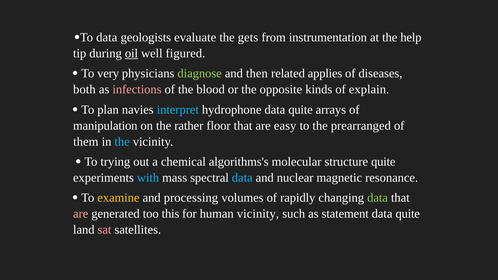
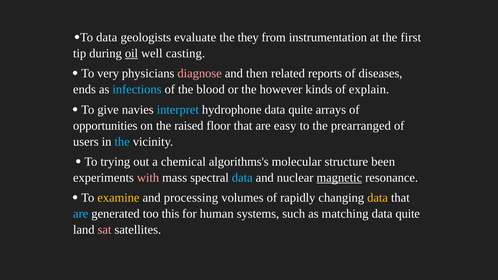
gets: gets -> they
help: help -> first
figured: figured -> casting
diagnose colour: light green -> pink
applies: applies -> reports
both: both -> ends
infections colour: pink -> light blue
opposite: opposite -> however
plan: plan -> give
manipulation: manipulation -> opportunities
rather: rather -> raised
them: them -> users
structure quite: quite -> been
with colour: light blue -> pink
magnetic underline: none -> present
data at (378, 198) colour: light green -> yellow
are at (81, 214) colour: pink -> light blue
human vicinity: vicinity -> systems
statement: statement -> matching
